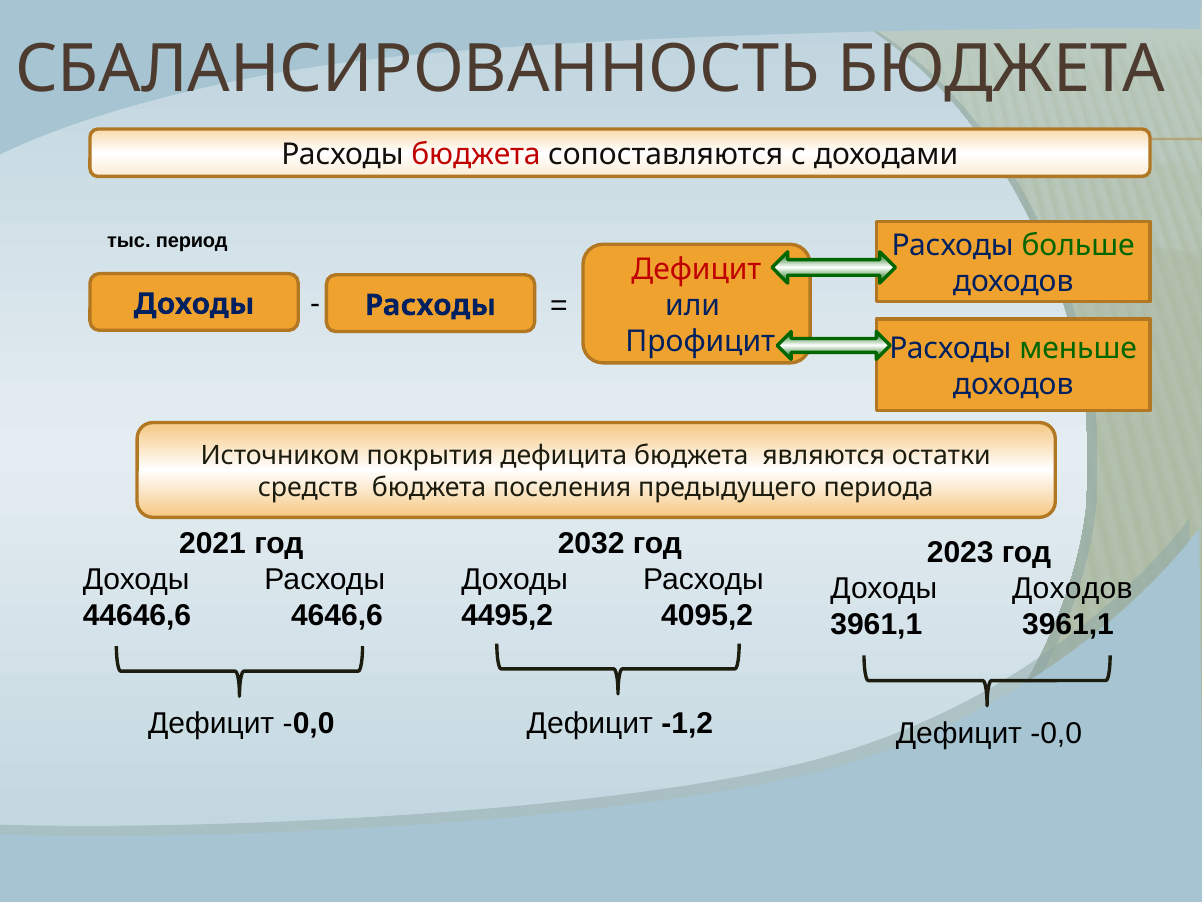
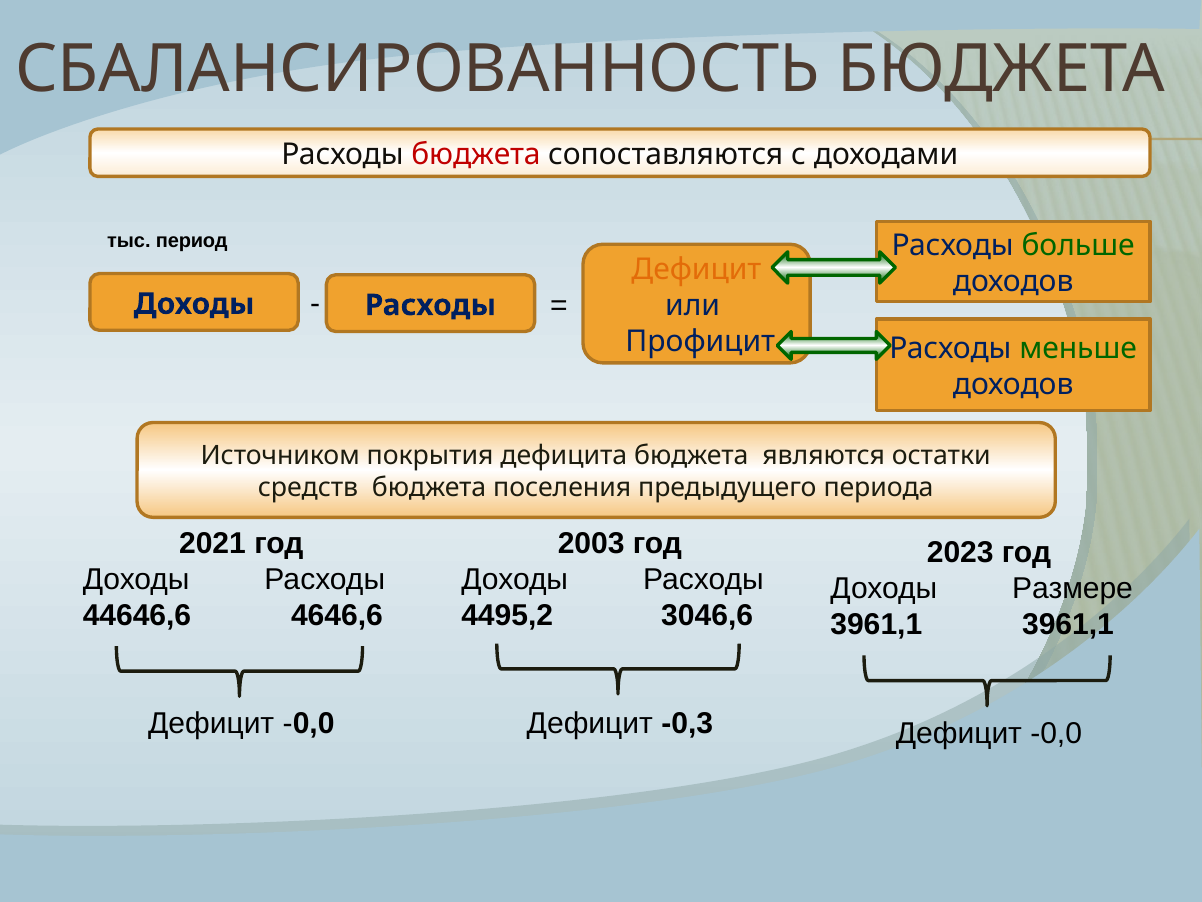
Дефицит at (696, 269) colour: red -> orange
2032: 2032 -> 2003
Доходы Доходов: Доходов -> Размере
4095,2: 4095,2 -> 3046,6
-1,2: -1,2 -> -0,3
